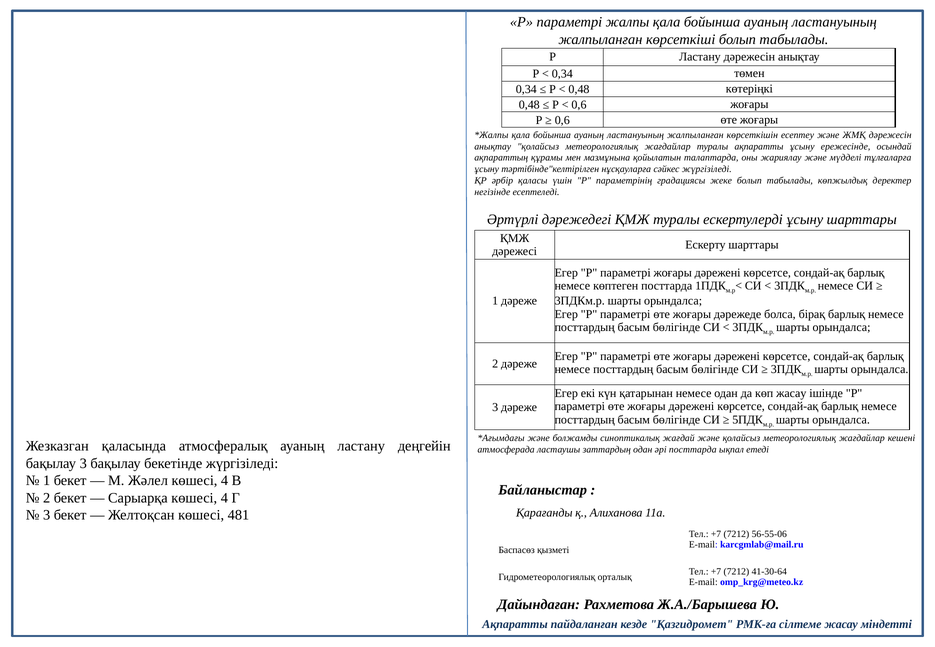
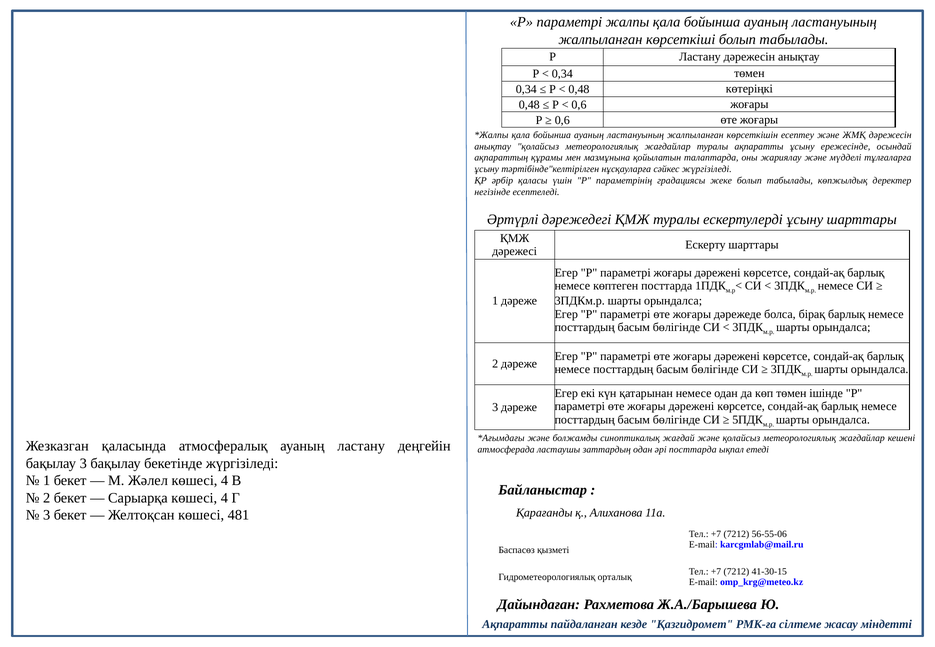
көп жасау: жасау -> төмен
41-30-64: 41-30-64 -> 41-30-15
